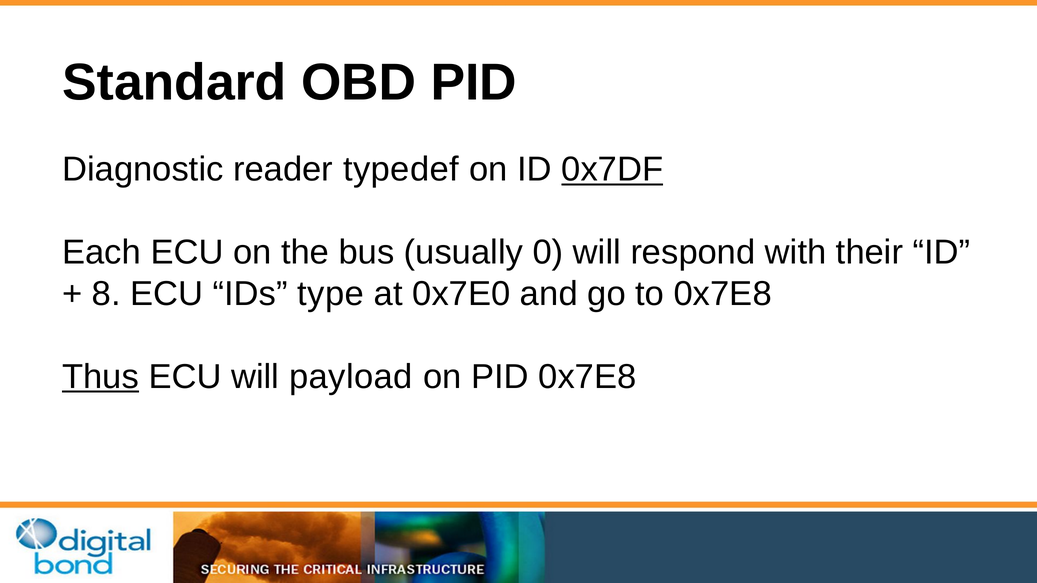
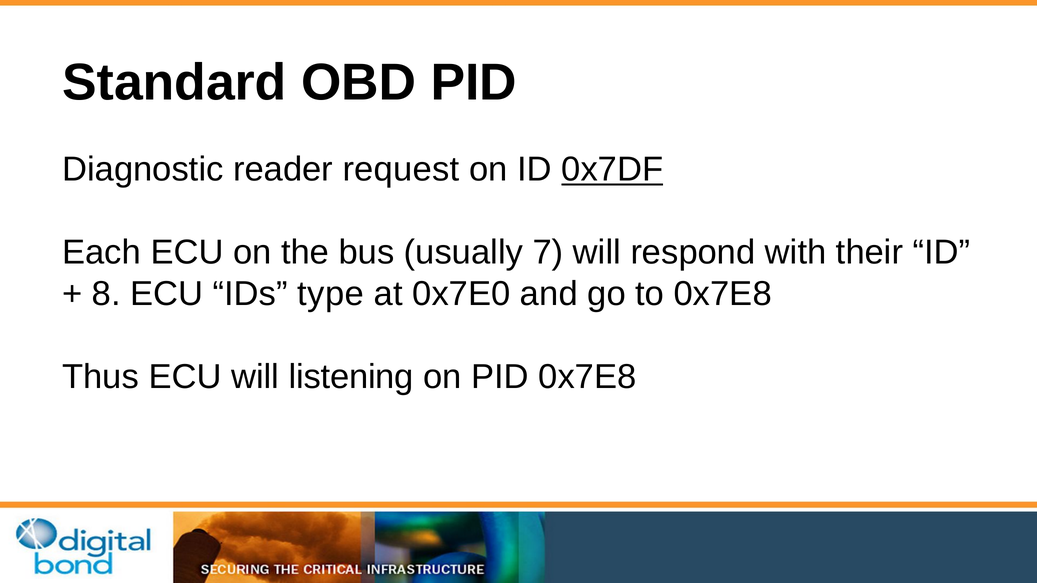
typedef: typedef -> request
0: 0 -> 7
Thus underline: present -> none
payload: payload -> listening
